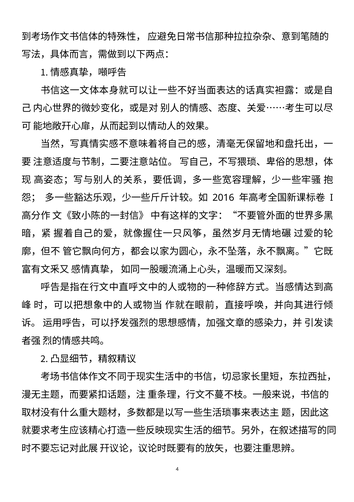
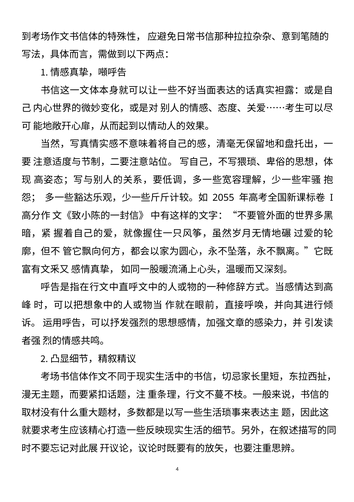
2016: 2016 -> 2055
